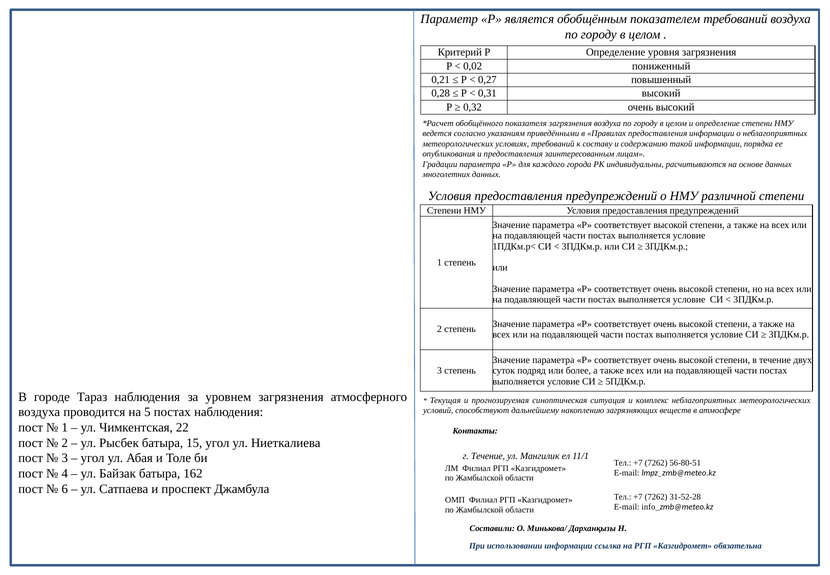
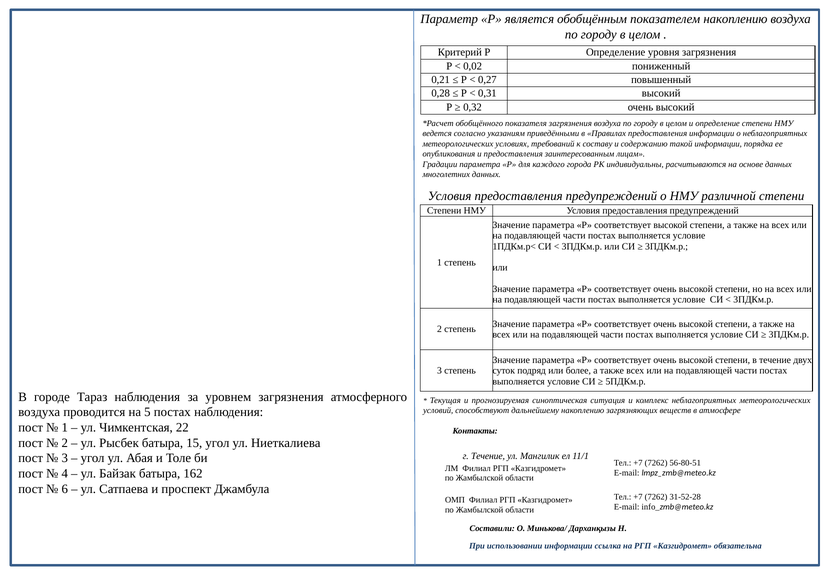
показателем требований: требований -> накоплению
